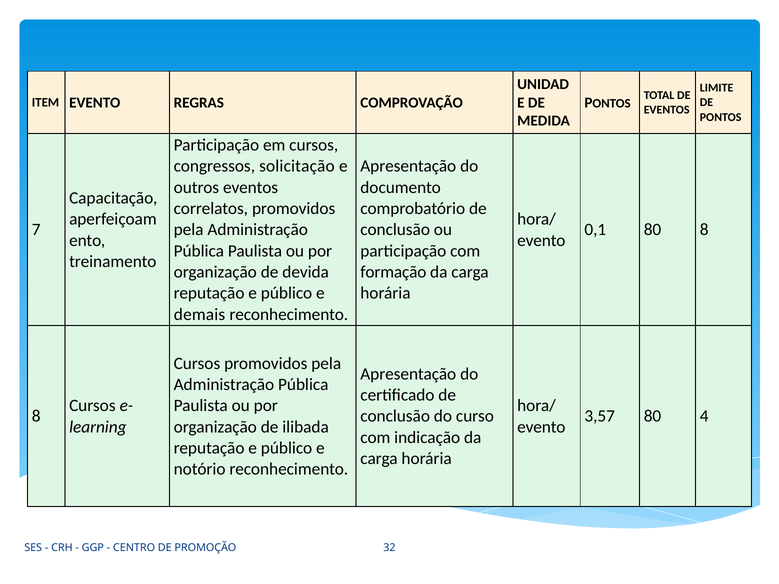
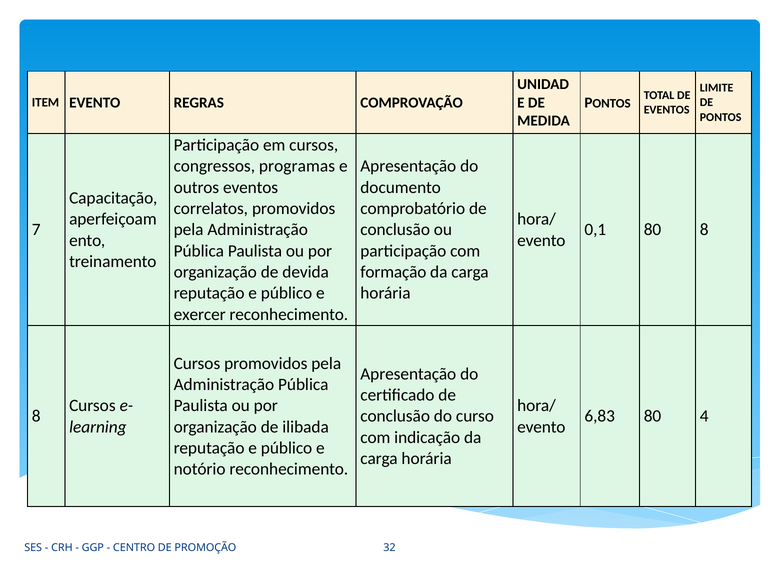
solicitação: solicitação -> programas
demais: demais -> exercer
3,57: 3,57 -> 6,83
